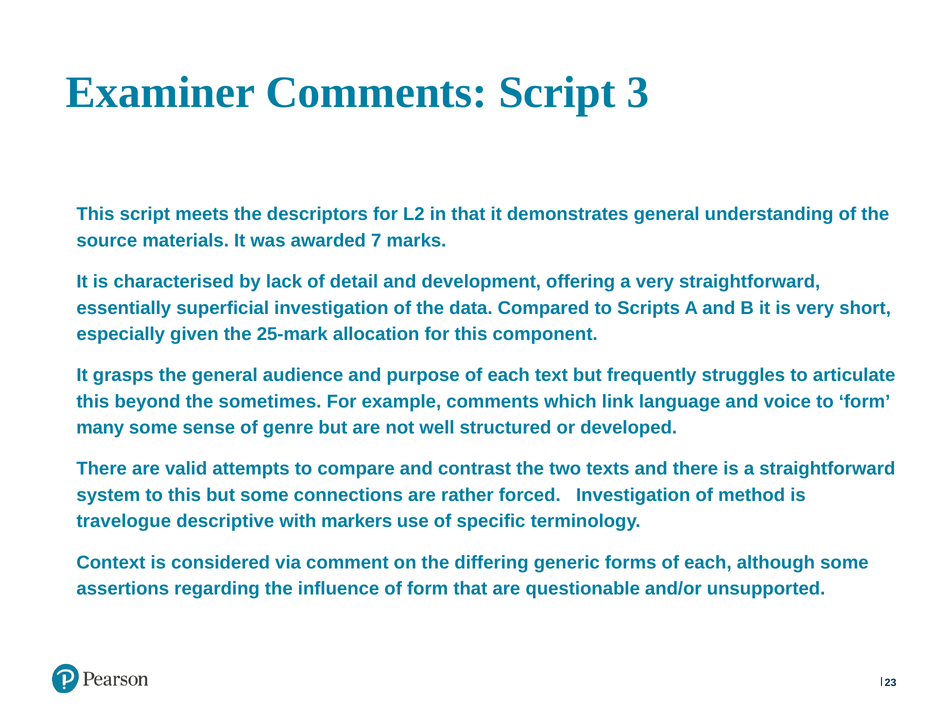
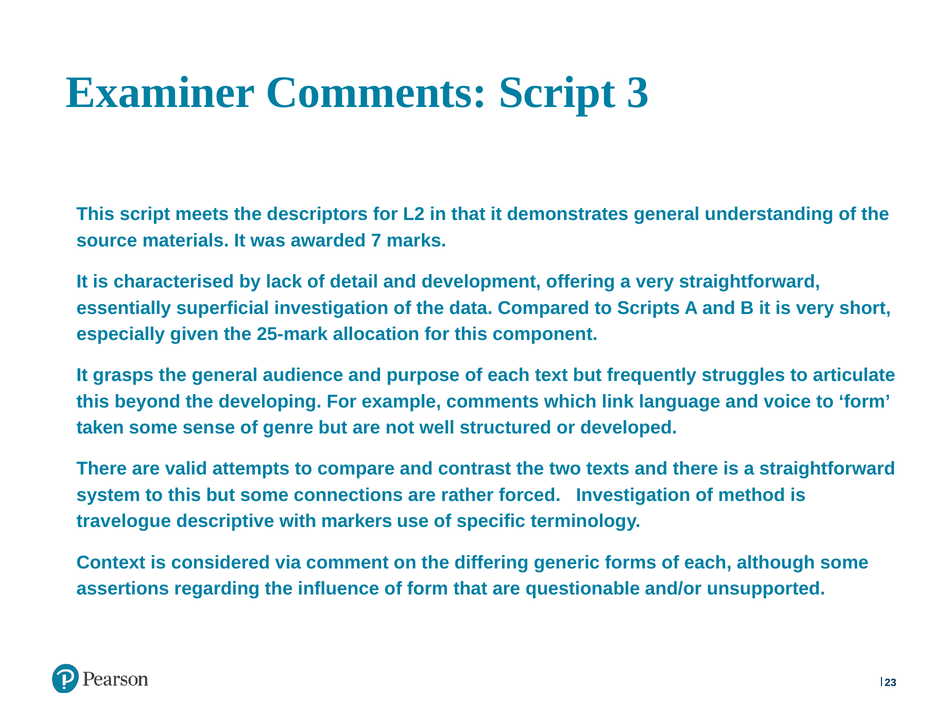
sometimes: sometimes -> developing
many: many -> taken
